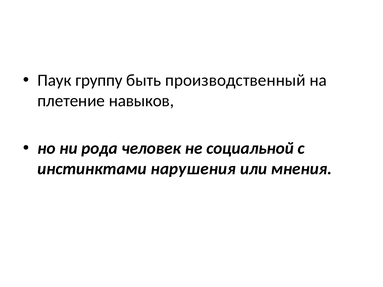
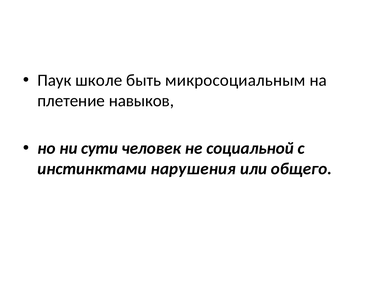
группу: группу -> школе
производственный: производственный -> микросоциальным
рода: рода -> сути
мнения: мнения -> общего
